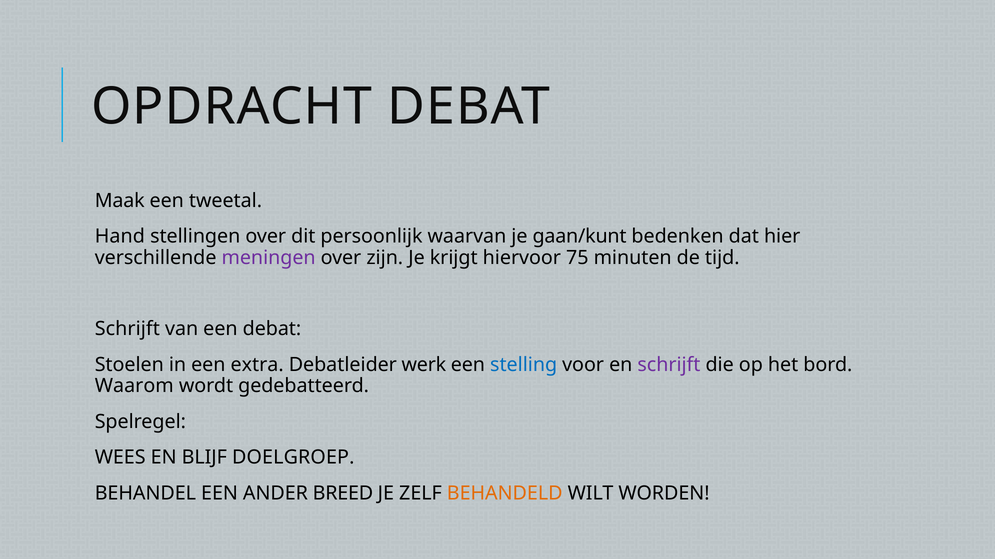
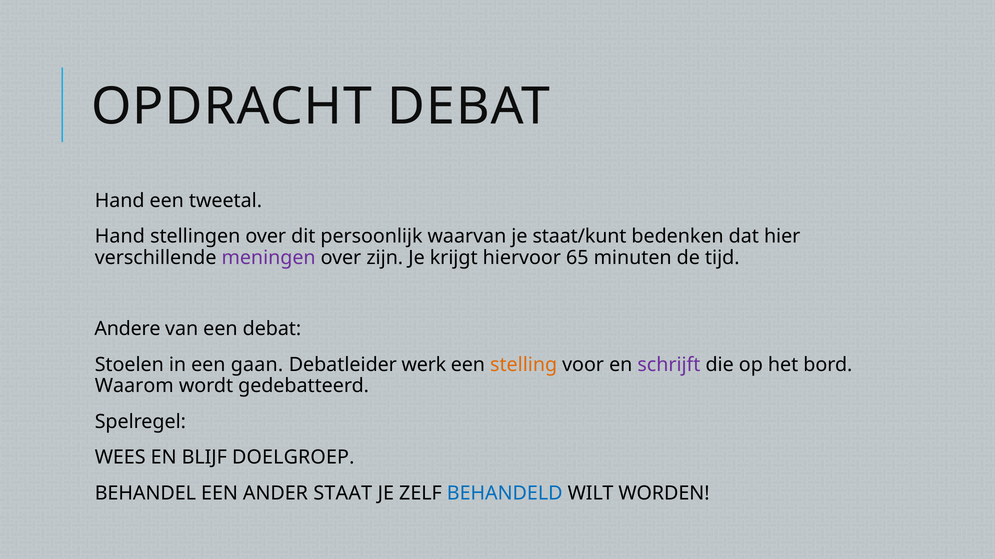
Maak at (120, 201): Maak -> Hand
gaan/kunt: gaan/kunt -> staat/kunt
75: 75 -> 65
Schrijft at (127, 329): Schrijft -> Andere
extra: extra -> gaan
stelling colour: blue -> orange
BREED: BREED -> STAAT
BEHANDELD colour: orange -> blue
